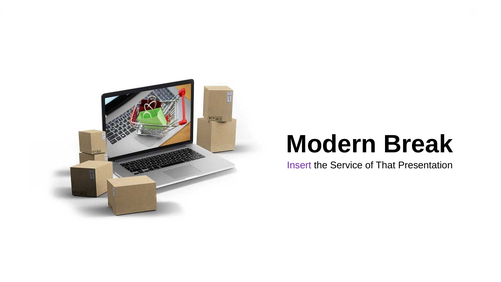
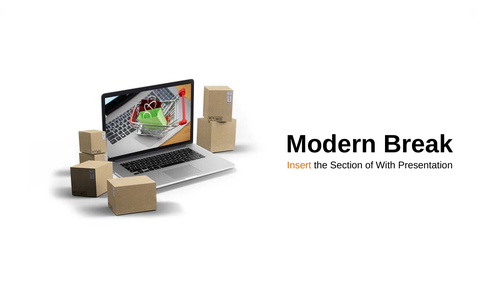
Insert colour: purple -> orange
Service: Service -> Section
That: That -> With
